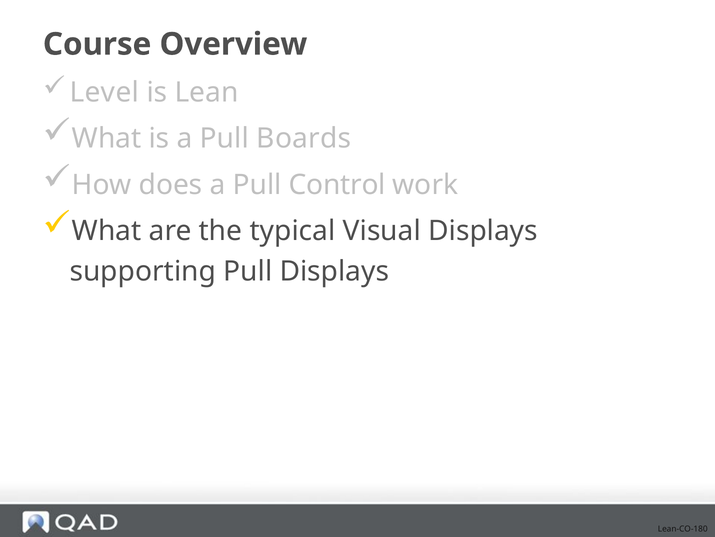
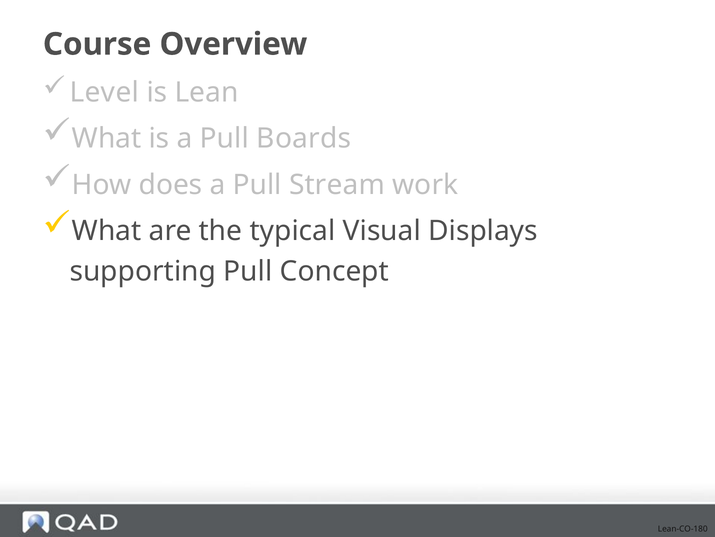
Control: Control -> Stream
Pull Displays: Displays -> Concept
